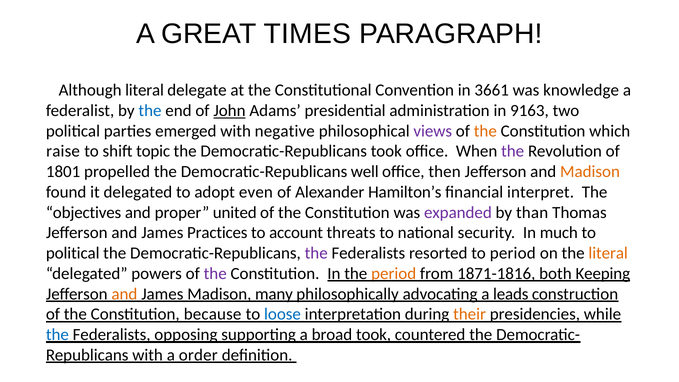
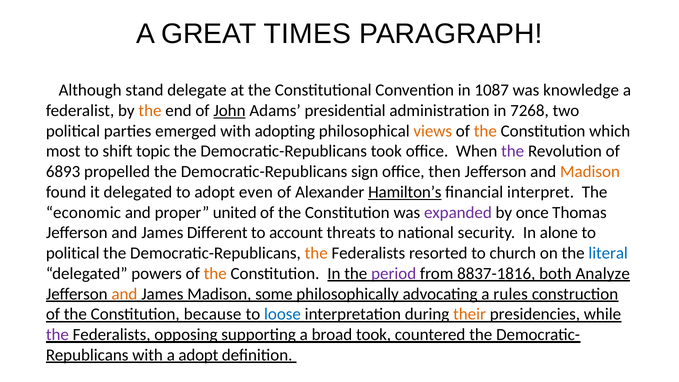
Although literal: literal -> stand
3661: 3661 -> 1087
the at (150, 111) colour: blue -> orange
9163: 9163 -> 7268
negative: negative -> adopting
views colour: purple -> orange
raise: raise -> most
1801: 1801 -> 6893
well: well -> sign
Hamilton’s underline: none -> present
objectives: objectives -> economic
than: than -> once
Practices: Practices -> Different
much: much -> alone
the at (316, 253) colour: purple -> orange
to period: period -> church
literal at (608, 253) colour: orange -> blue
the at (215, 274) colour: purple -> orange
period at (394, 274) colour: orange -> purple
1871-1816: 1871-1816 -> 8837-1816
Keeping: Keeping -> Analyze
many: many -> some
leads: leads -> rules
the at (57, 335) colour: blue -> purple
a order: order -> adopt
